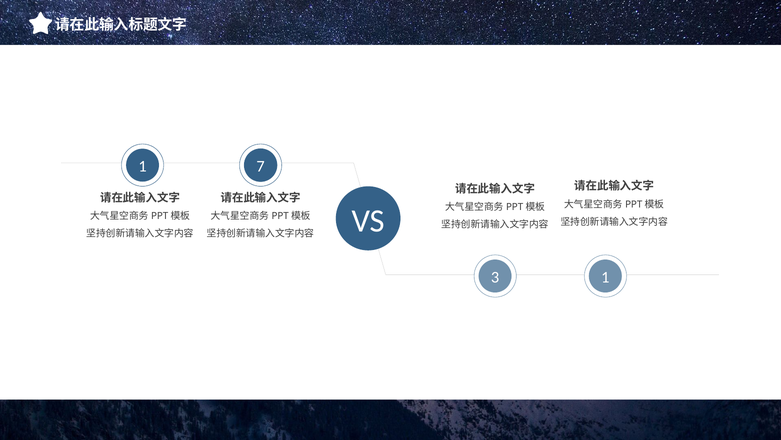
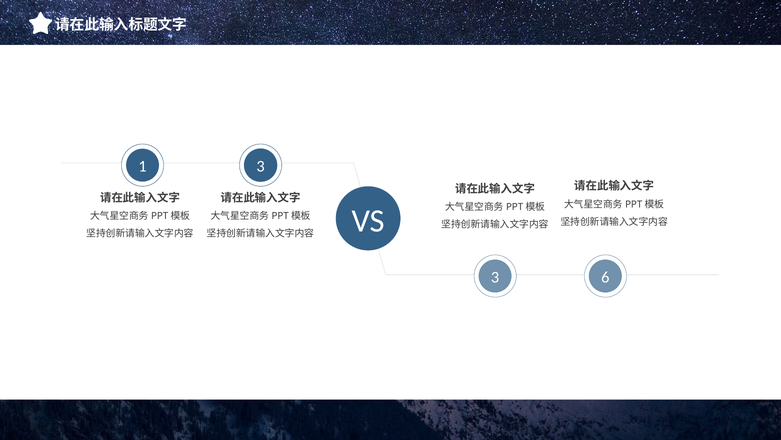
1 7: 7 -> 3
3 1: 1 -> 6
